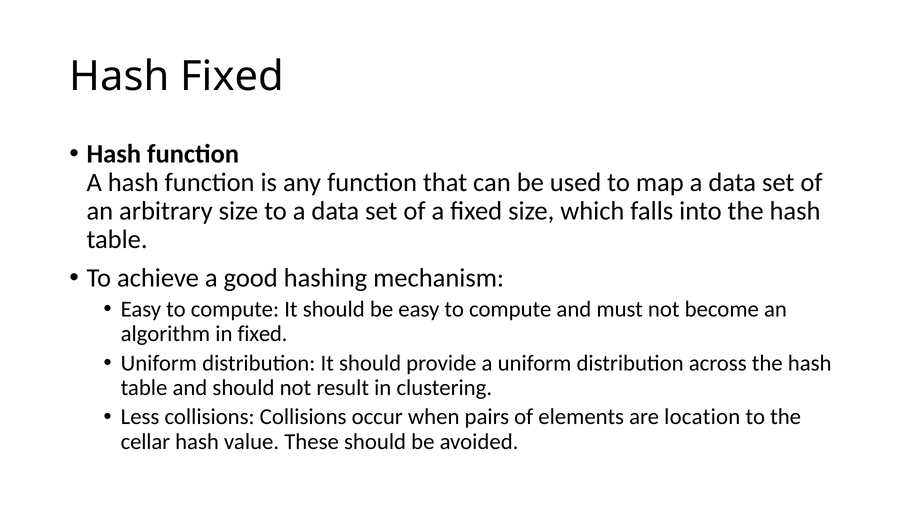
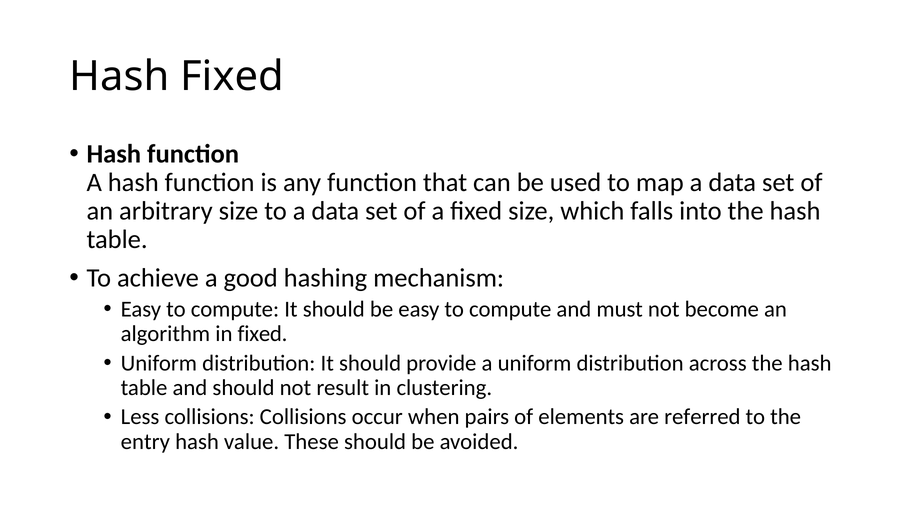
location: location -> referred
cellar: cellar -> entry
